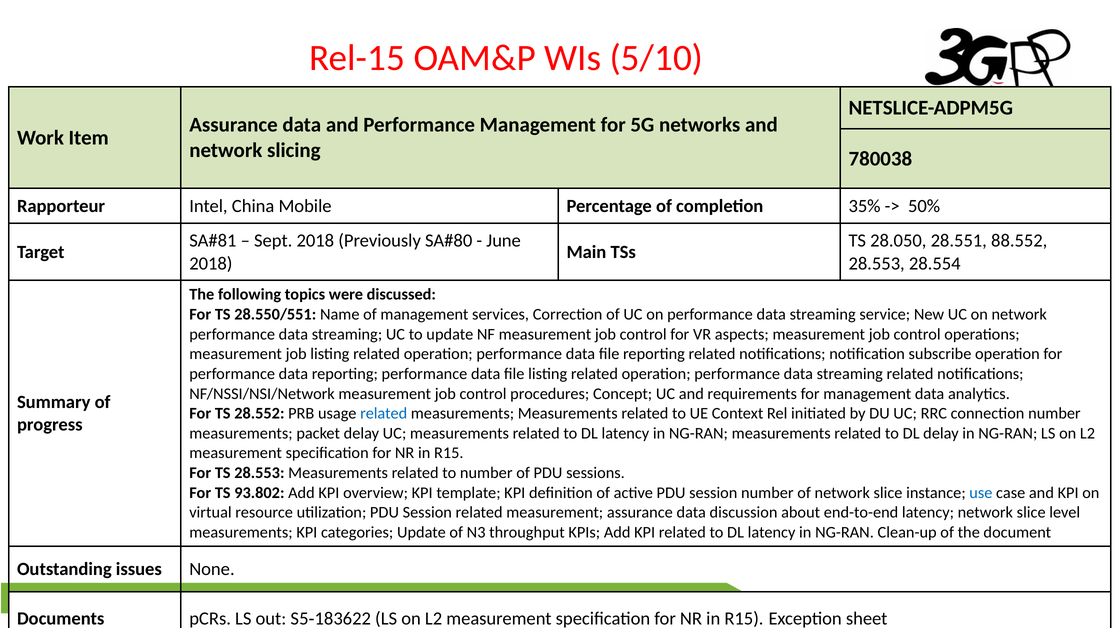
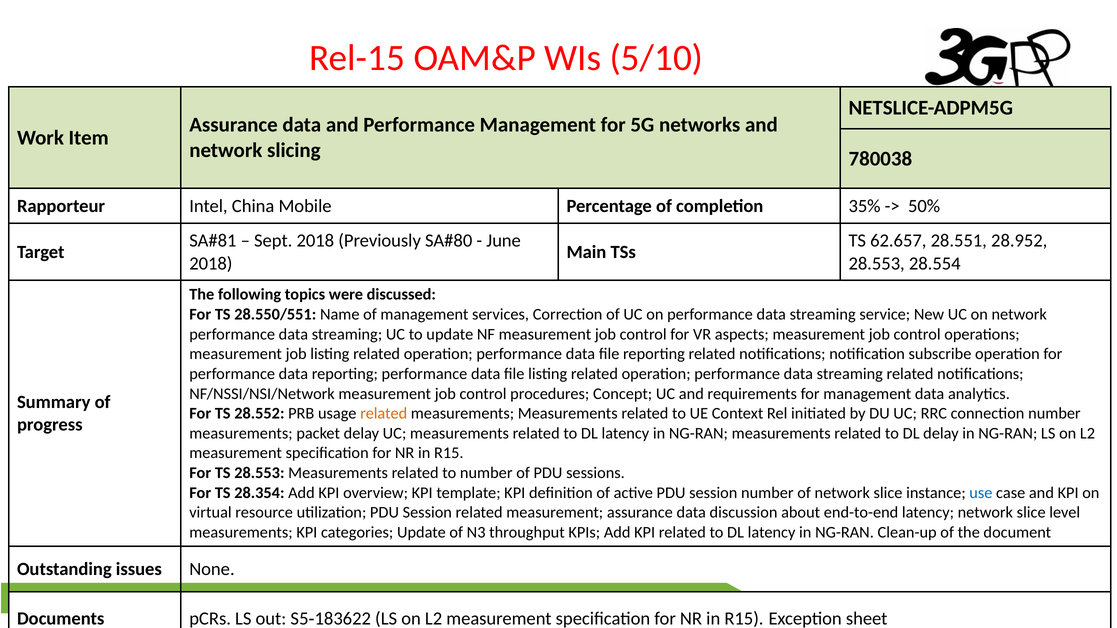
28.050: 28.050 -> 62.657
88.552: 88.552 -> 28.952
related at (384, 414) colour: blue -> orange
93.802: 93.802 -> 28.354
